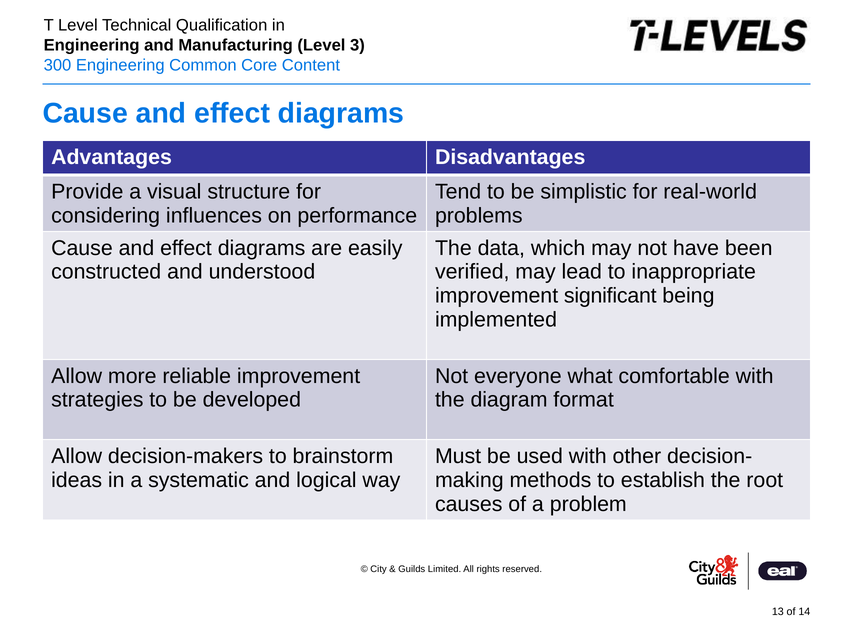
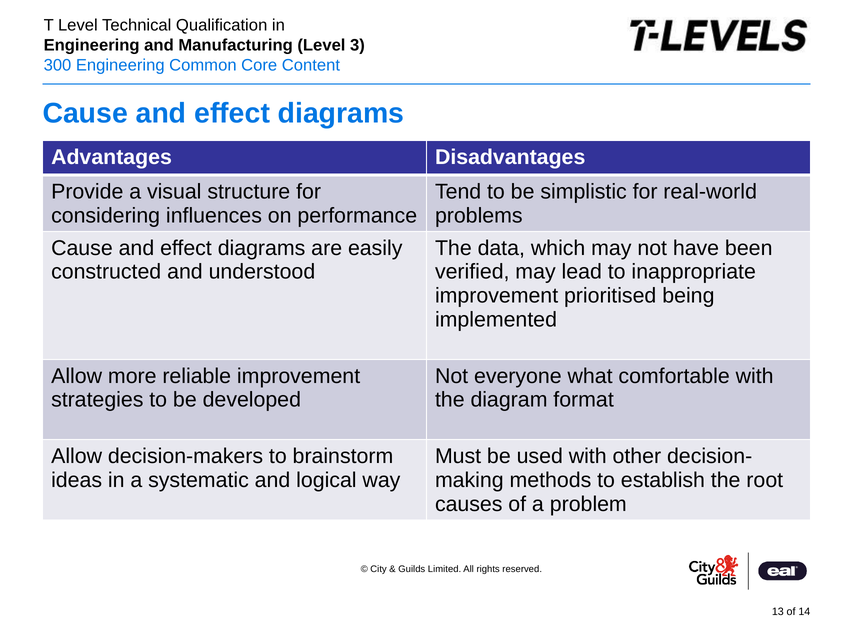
significant: significant -> prioritised
